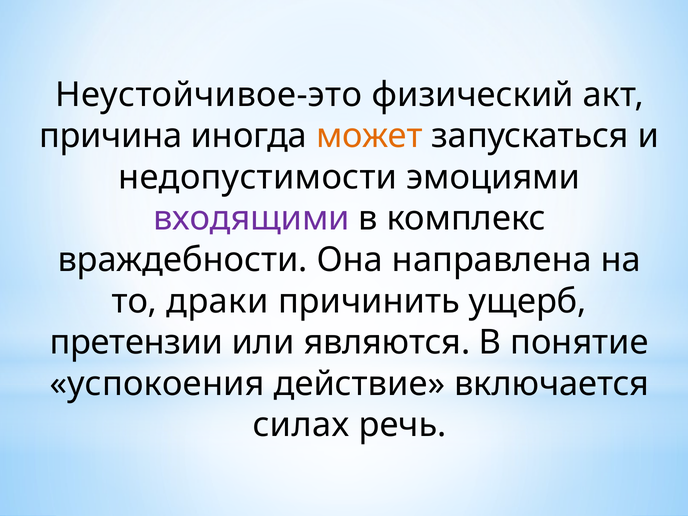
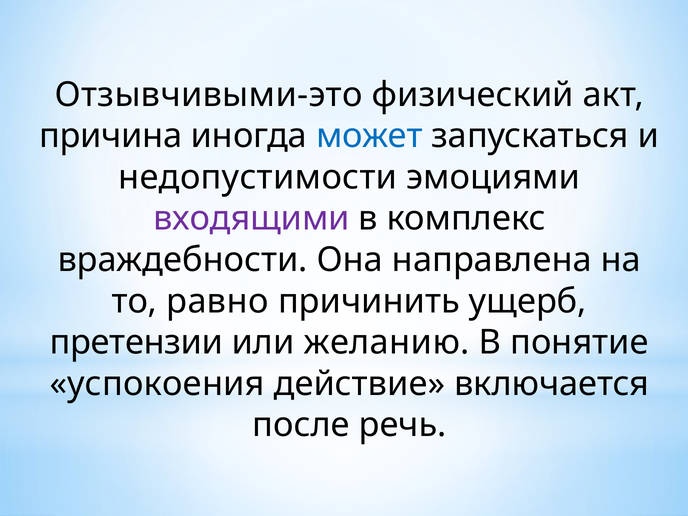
Неустойчивое-это: Неустойчивое-это -> Отзывчивыми-это
может colour: orange -> blue
драки: драки -> равно
являются: являются -> желанию
силах: силах -> после
